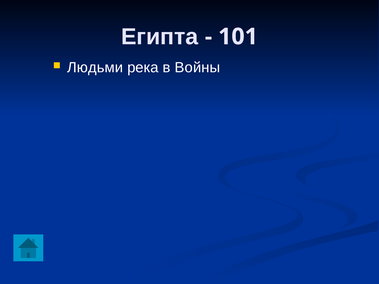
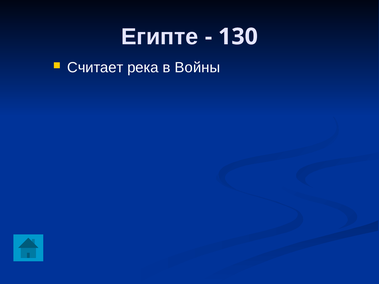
Египта: Египта -> Египте
101: 101 -> 130
Людьми: Людьми -> Считает
